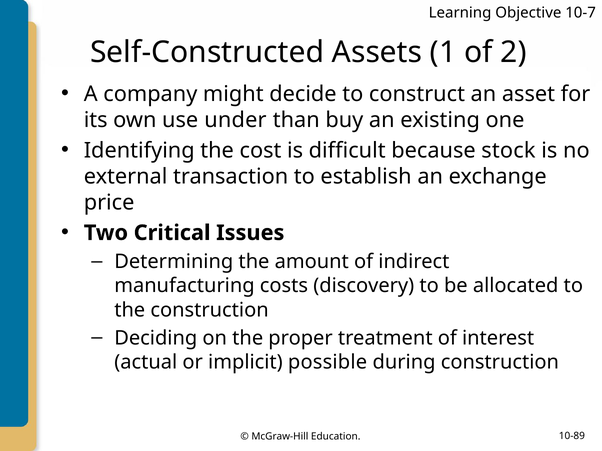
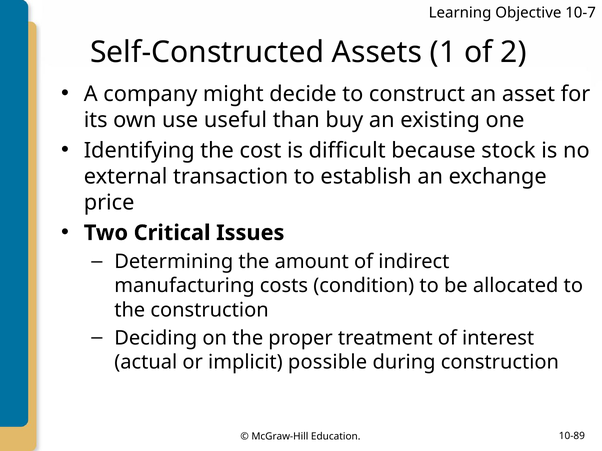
under: under -> useful
discovery: discovery -> condition
